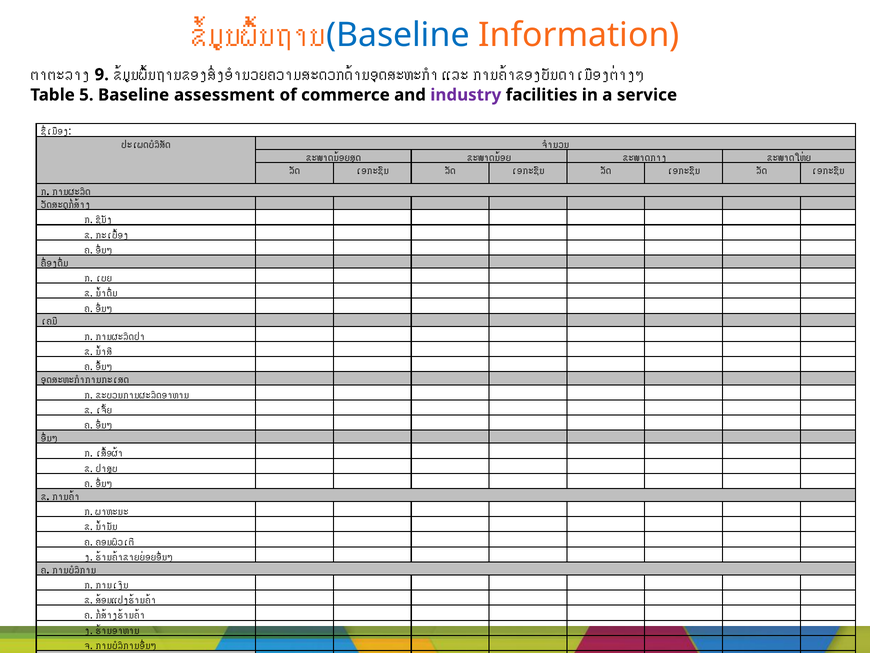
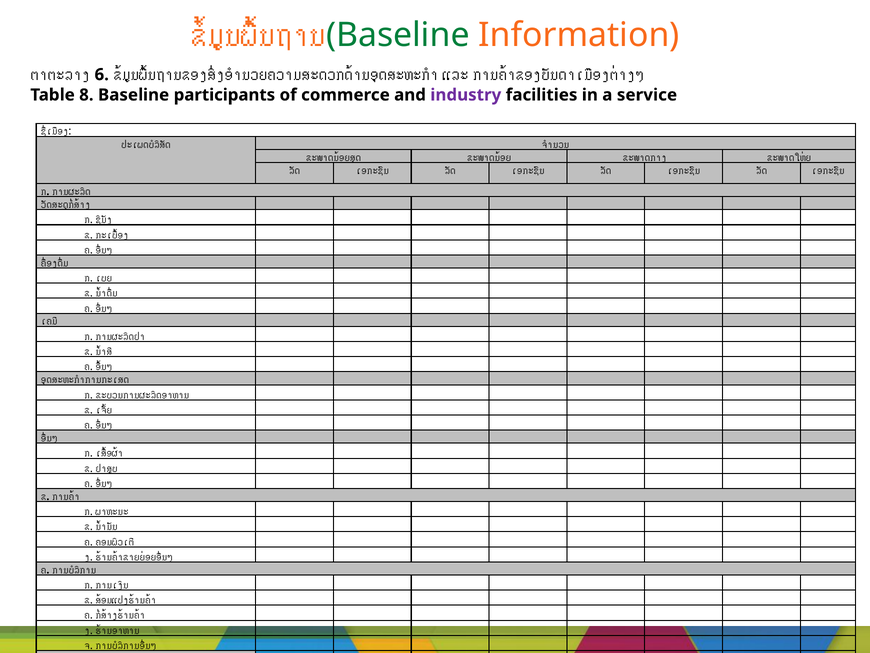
Baseline at (398, 35) colour: blue -> green
9: 9 -> 6
5: 5 -> 8
assessment: assessment -> participants
